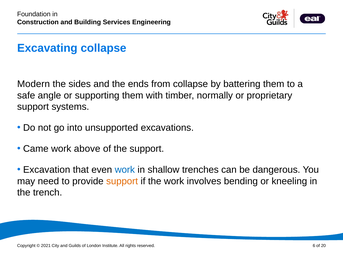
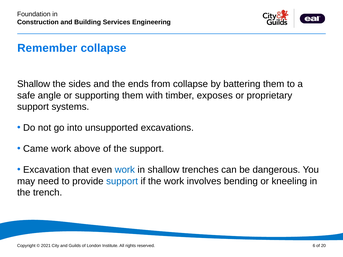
Excavating: Excavating -> Remember
Modern at (34, 84): Modern -> Shallow
normally: normally -> exposes
support at (122, 181) colour: orange -> blue
